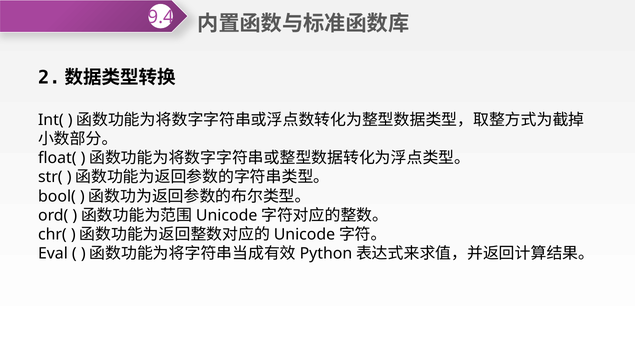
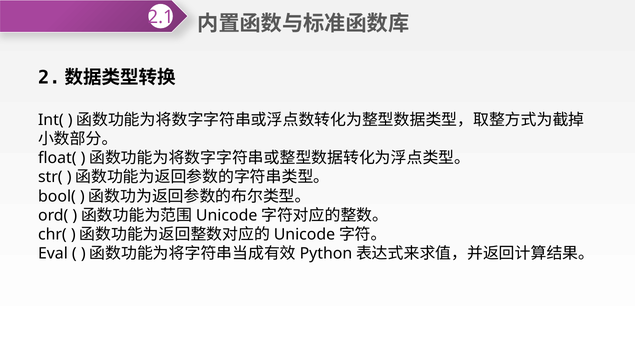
9.4: 9.4 -> 2.1
